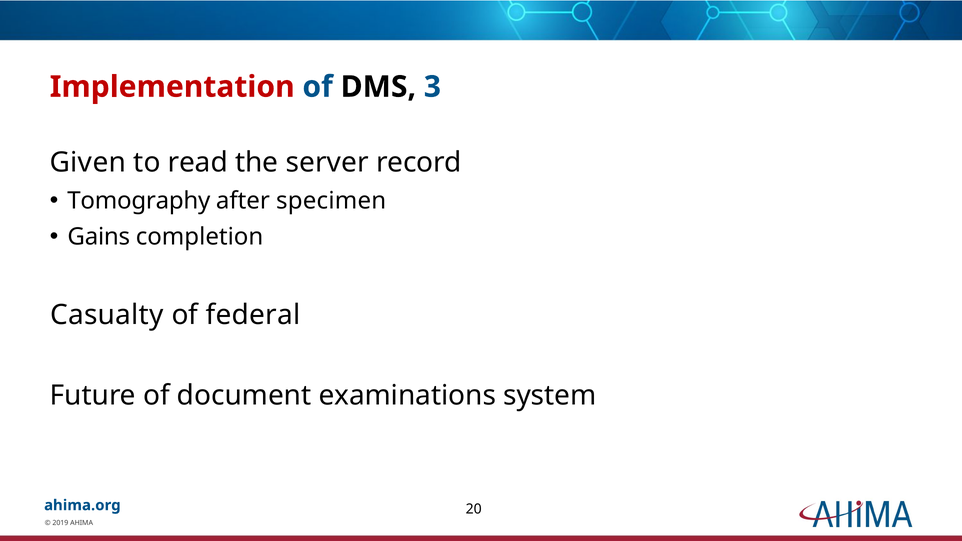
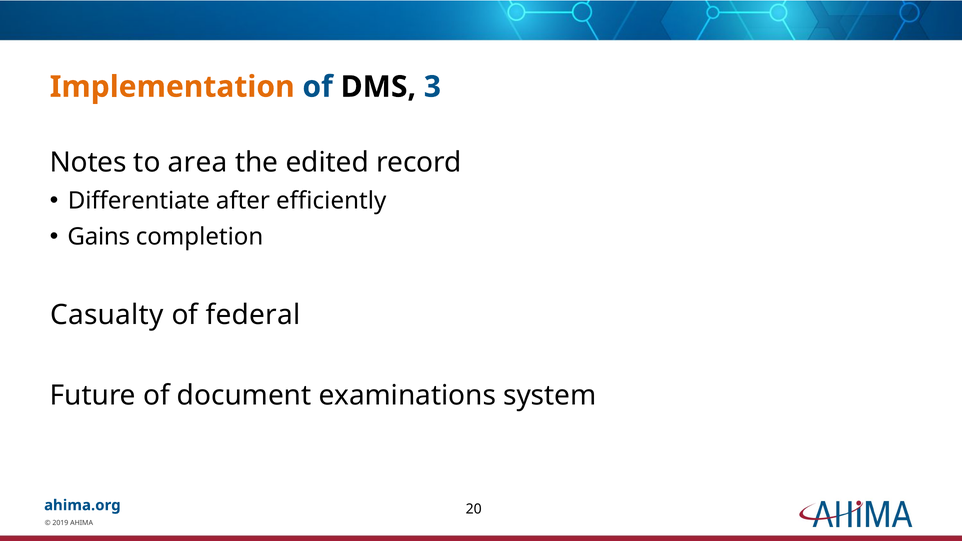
Implementation colour: red -> orange
Given: Given -> Notes
read: read -> area
server: server -> edited
Tomography: Tomography -> Differentiate
specimen: specimen -> efficiently
